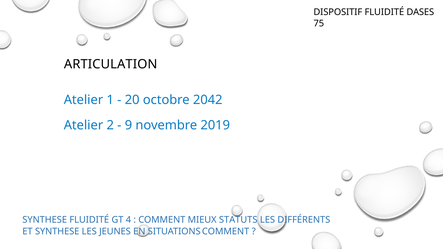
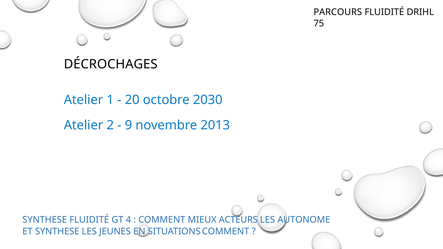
DISPOSITIF: DISPOSITIF -> PARCOURS
DASES: DASES -> DRIHL
ARTICULATION: ARTICULATION -> DÉCROCHAGES
2042: 2042 -> 2030
2019: 2019 -> 2013
STATUTS: STATUTS -> ACTEURS
DIFFÉRENTS: DIFFÉRENTS -> AUTONOME
